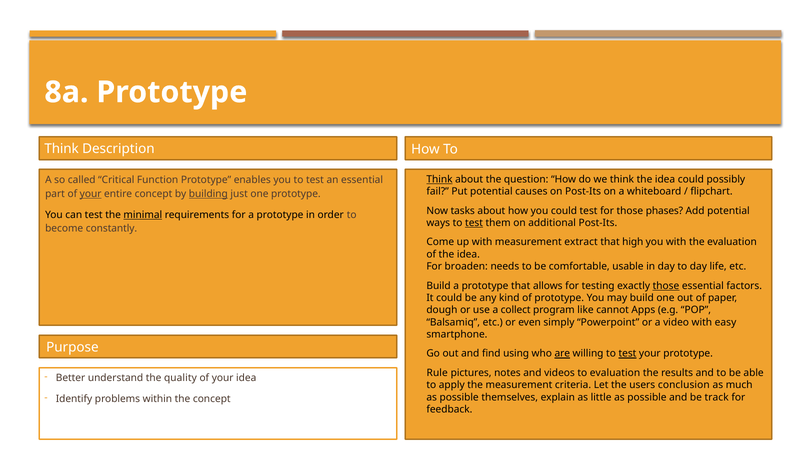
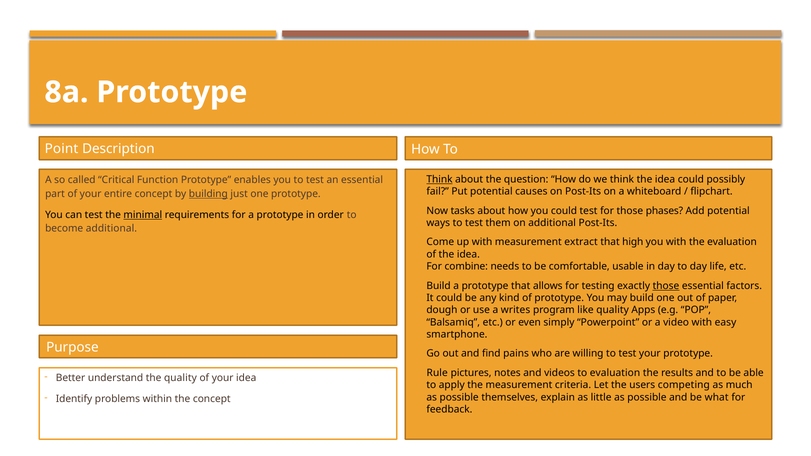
Think at (62, 149): Think -> Point
your at (91, 194) underline: present -> none
test at (474, 223) underline: present -> none
become constantly: constantly -> additional
broaden: broaden -> combine
collect: collect -> writes
like cannot: cannot -> quality
using: using -> pains
are underline: present -> none
test at (627, 354) underline: present -> none
conclusion: conclusion -> competing
track: track -> what
